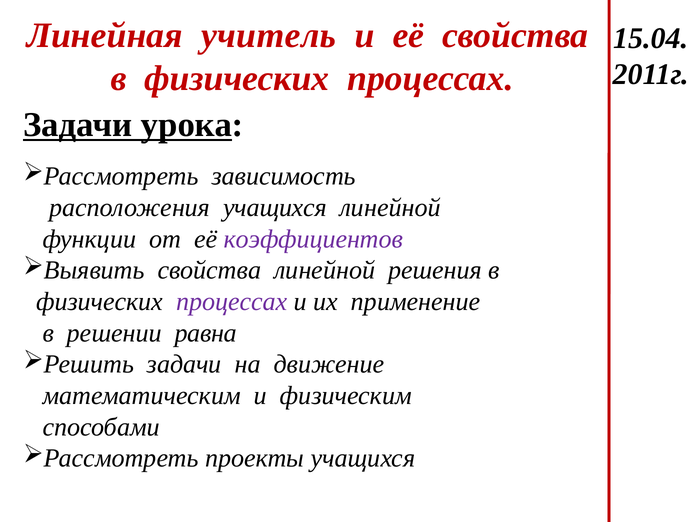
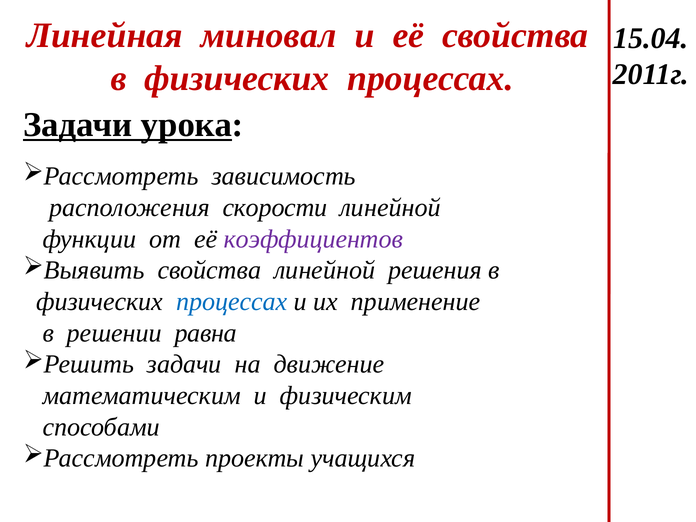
учитель: учитель -> миновал
расположения учащихся: учащихся -> скорости
процессах at (232, 302) colour: purple -> blue
